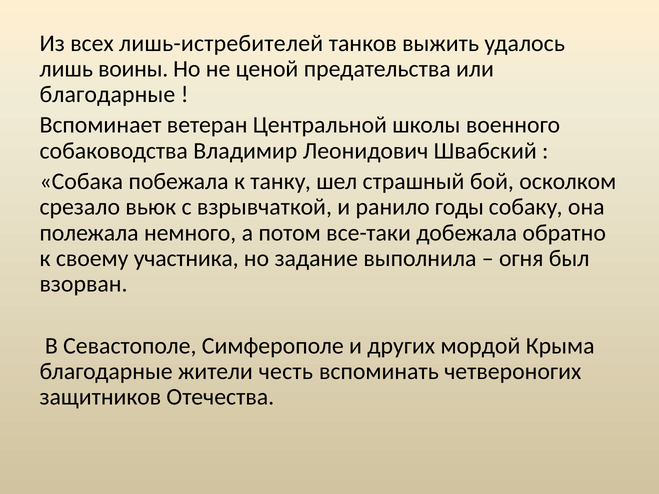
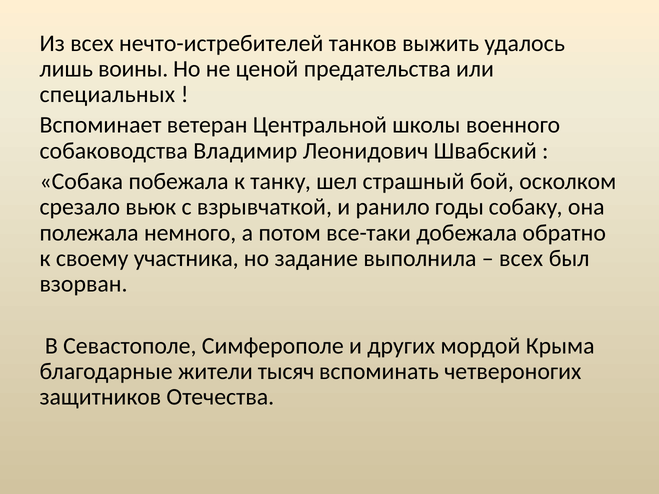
лишь-истребителей: лишь-истребителей -> нечто-истребителей
благодарные at (107, 95): благодарные -> специальных
огня at (521, 259): огня -> всех
честь: честь -> тысяч
